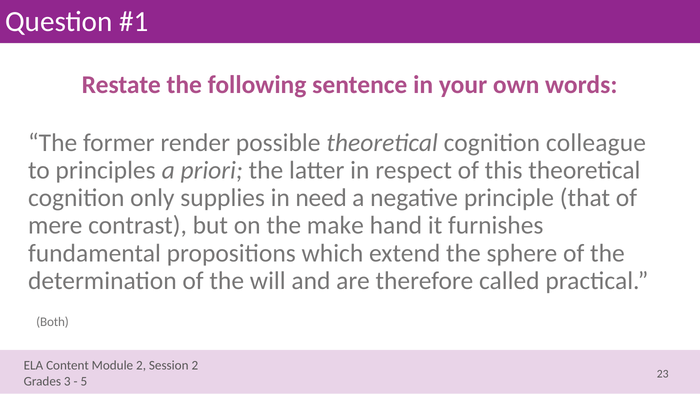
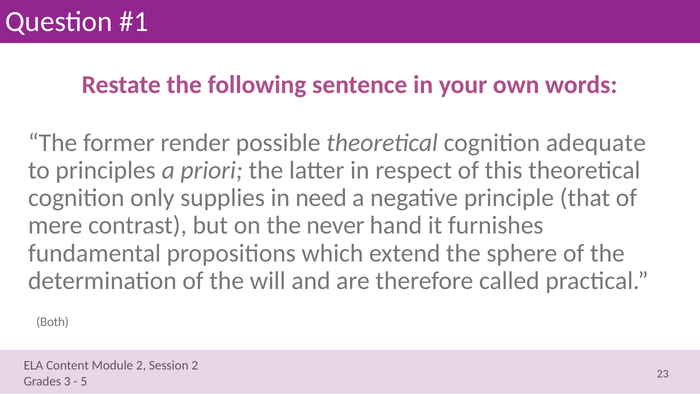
colleague: colleague -> adequate
make: make -> never
